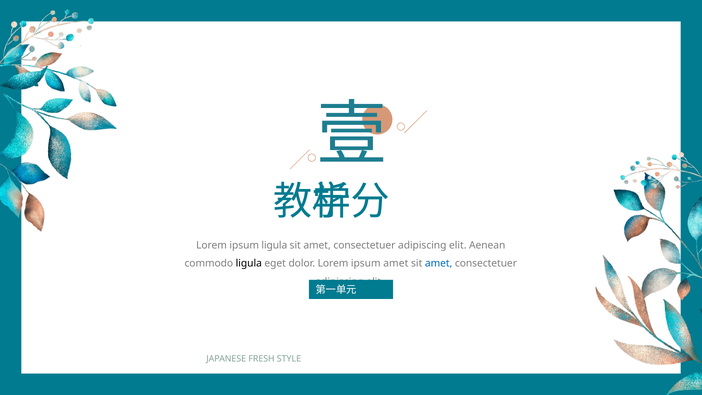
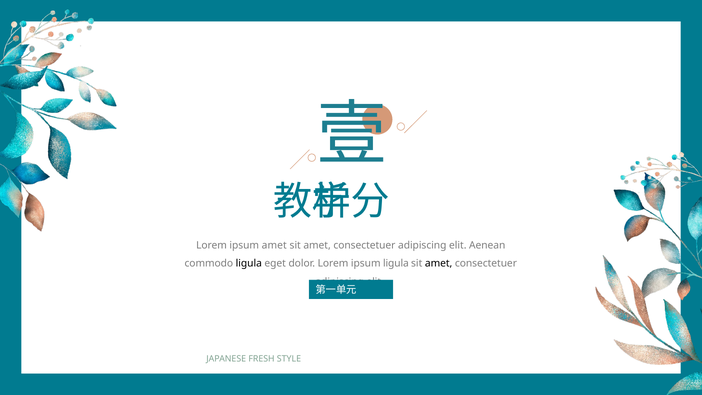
ipsum ligula: ligula -> amet
ipsum amet: amet -> ligula
amet at (439, 264) colour: blue -> black
